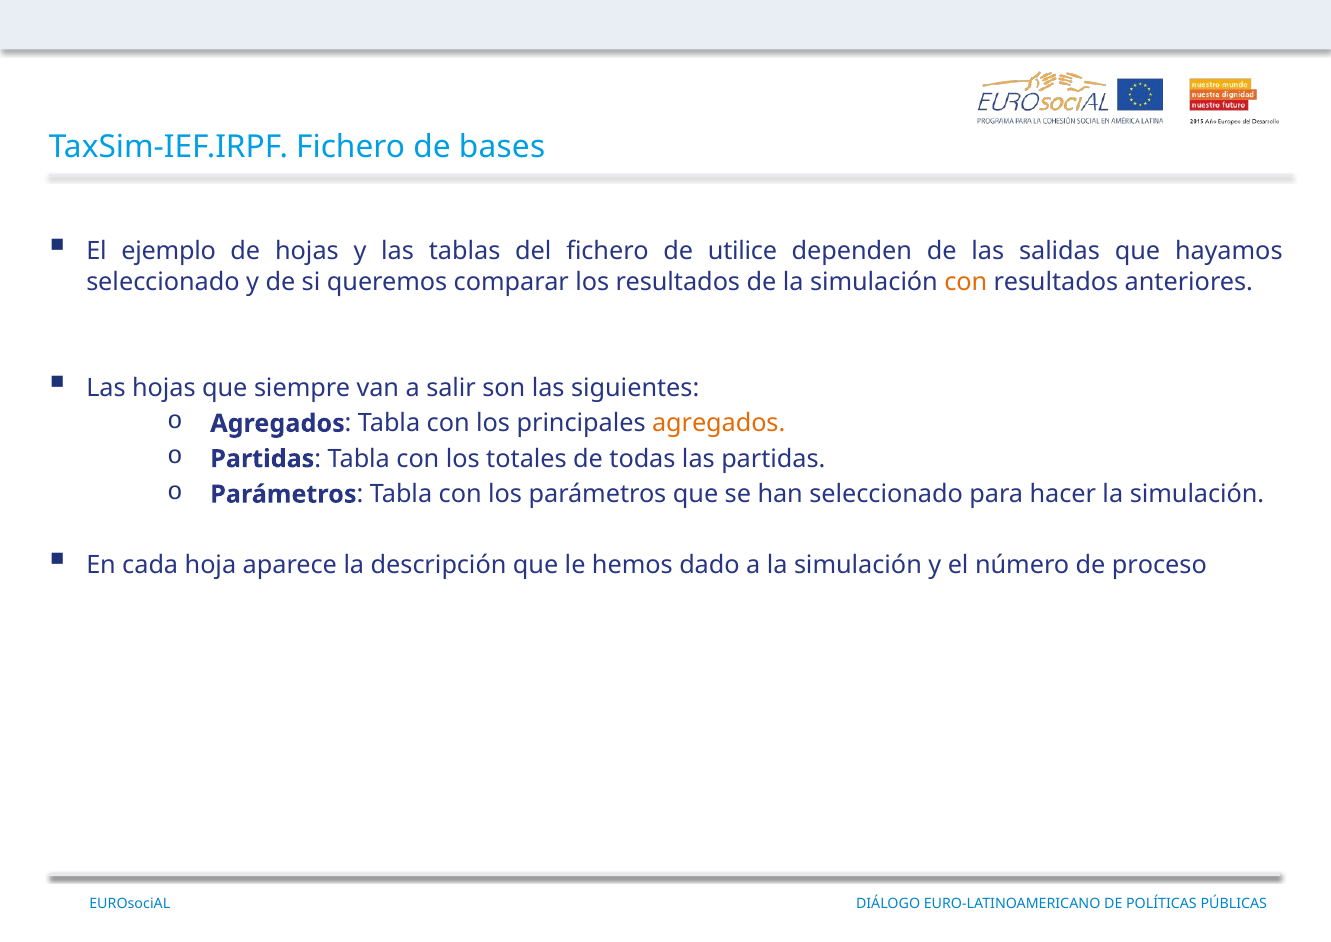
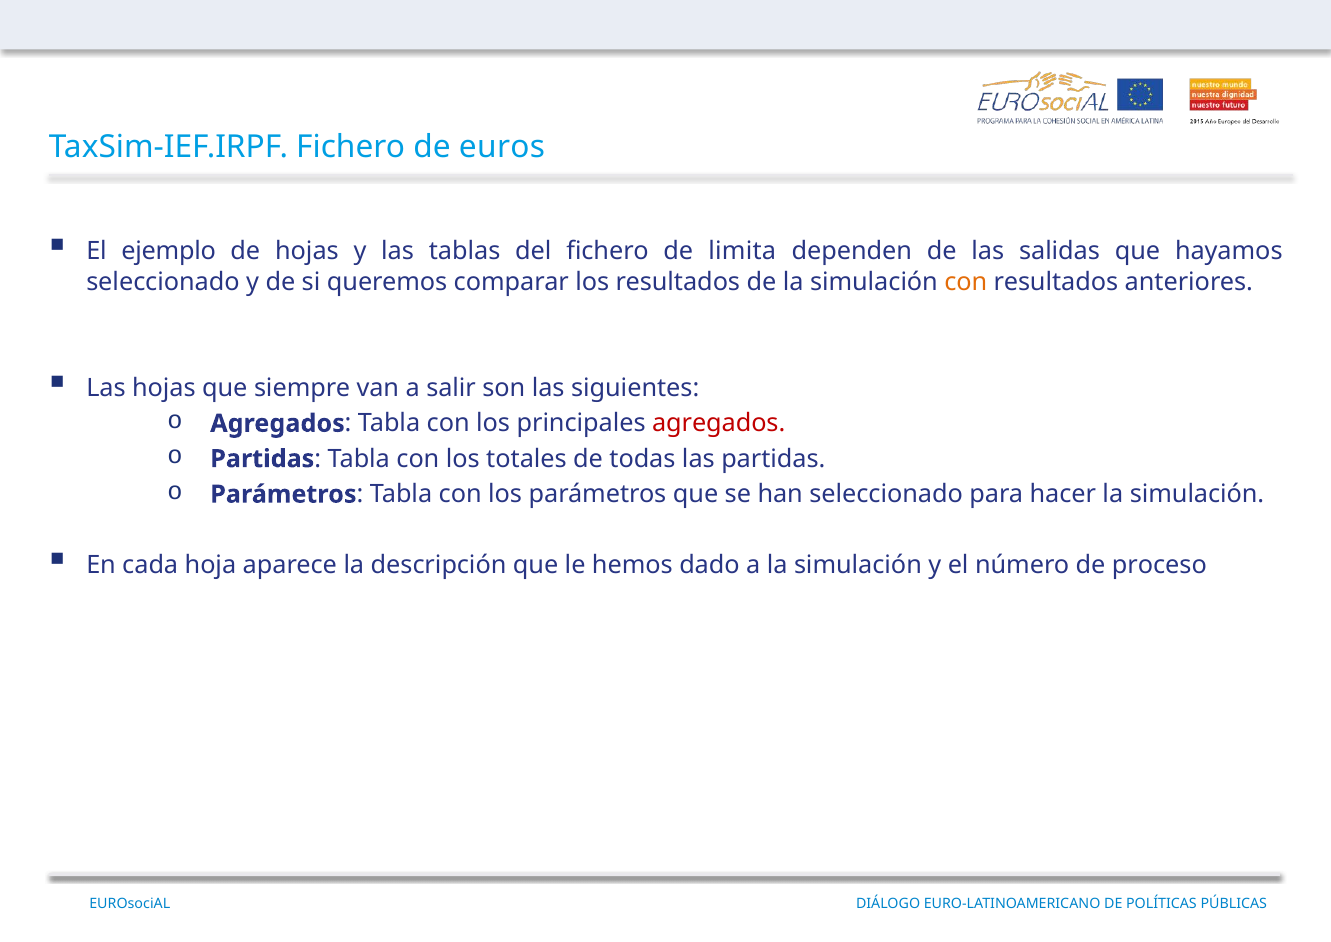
bases: bases -> euros
utilice: utilice -> limita
agregados at (719, 423) colour: orange -> red
